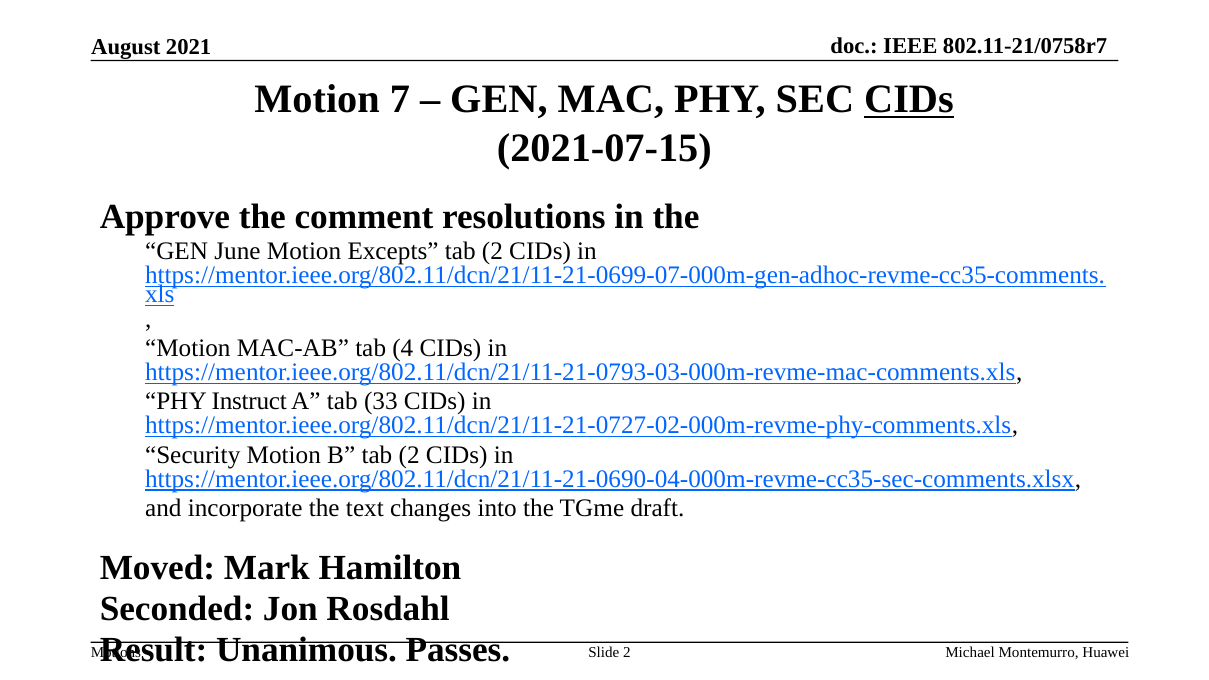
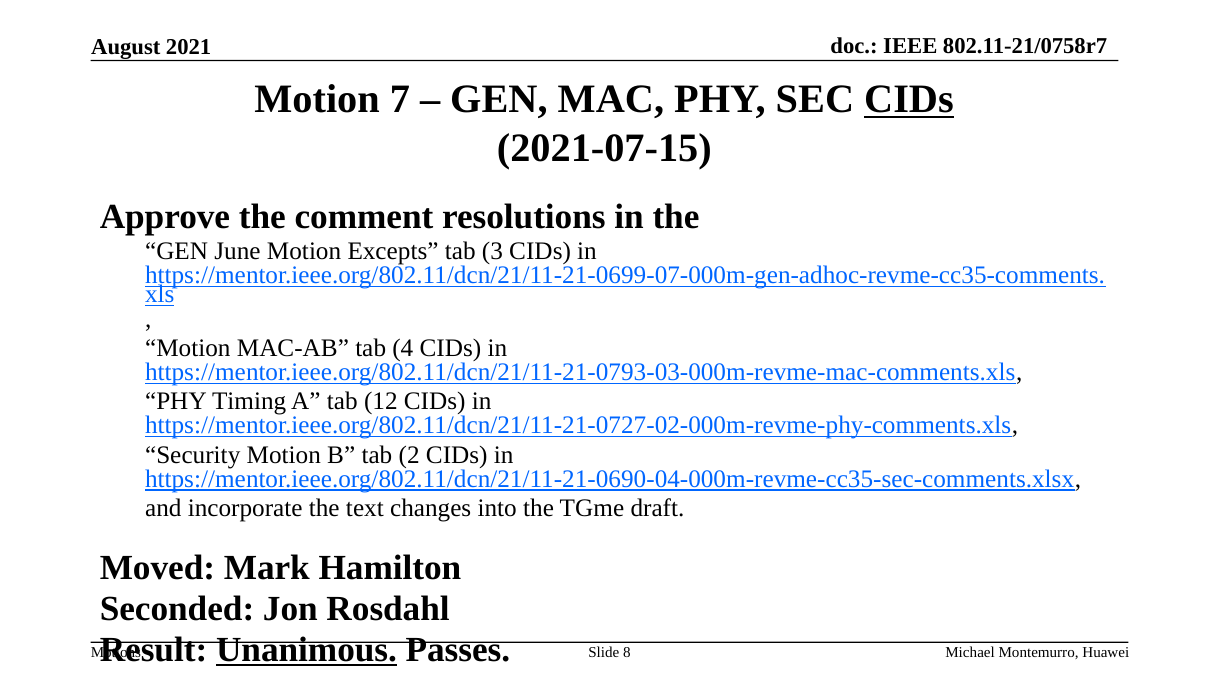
Excepts tab 2: 2 -> 3
Instruct: Instruct -> Timing
33: 33 -> 12
Unanimous underline: none -> present
Slide 2: 2 -> 8
